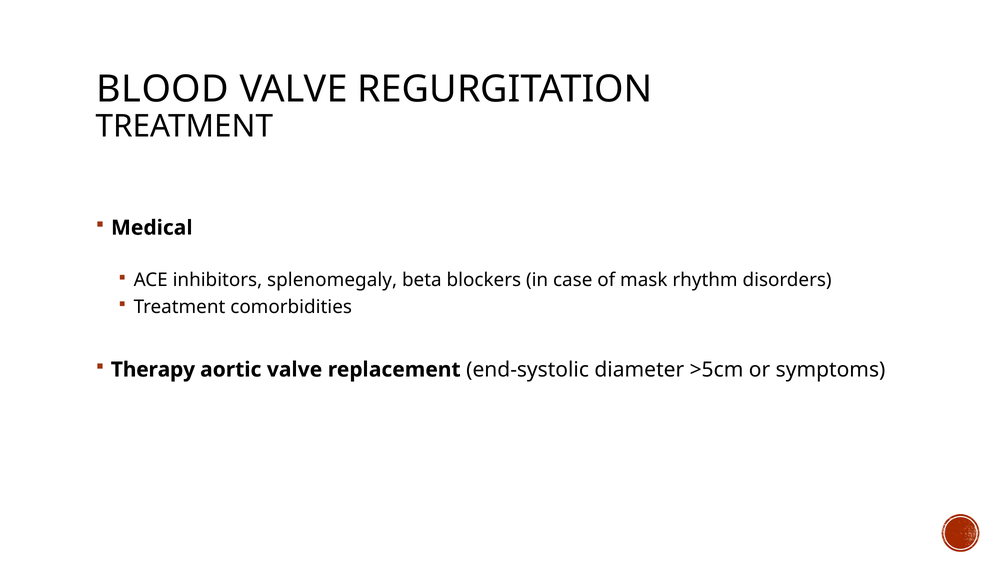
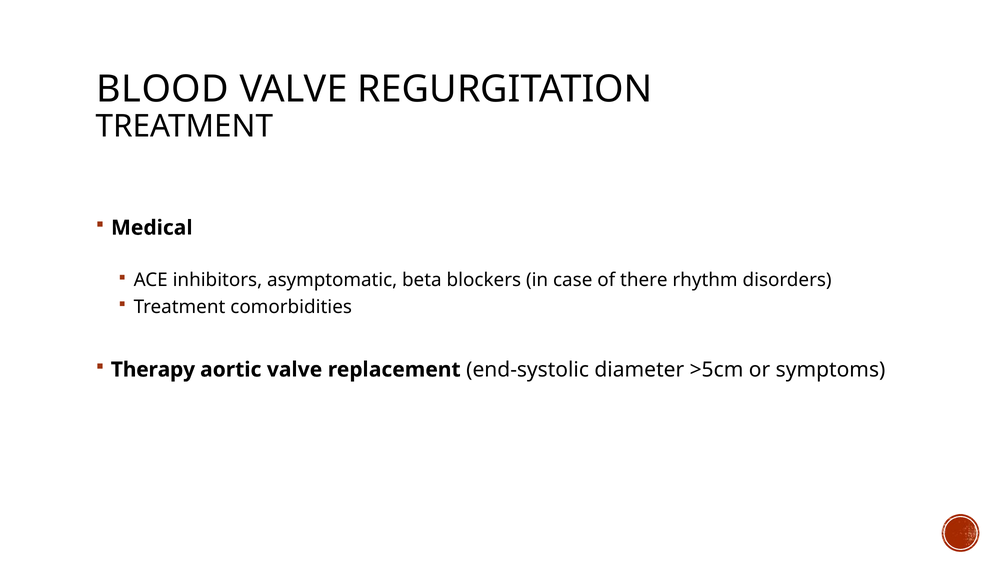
splenomegaly: splenomegaly -> asymptomatic
mask: mask -> there
